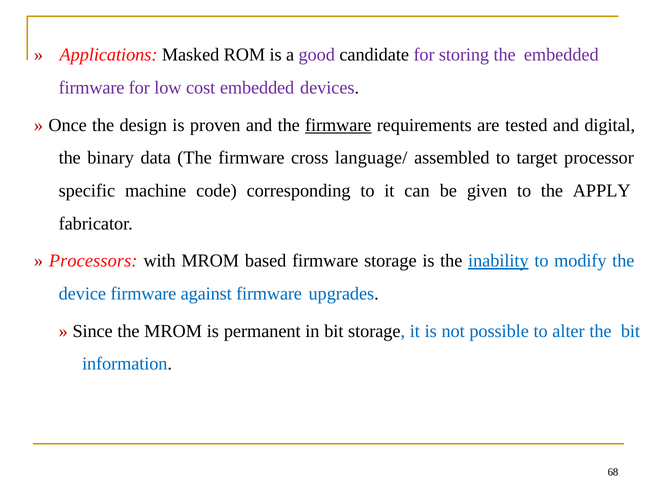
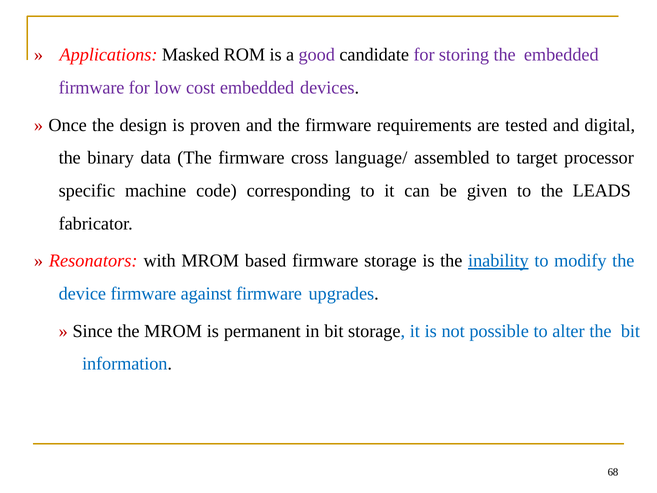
firmware at (338, 125) underline: present -> none
APPLY: APPLY -> LEADS
Processors: Processors -> Resonators
